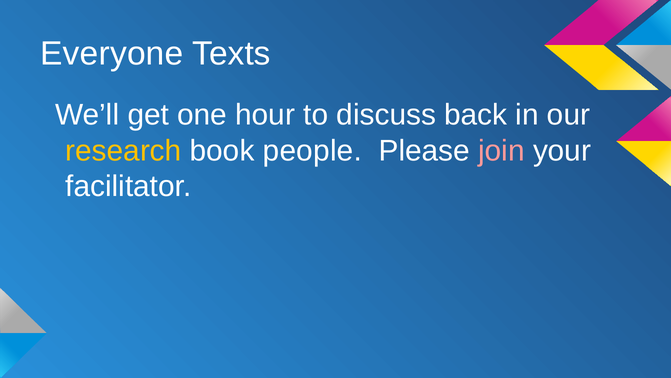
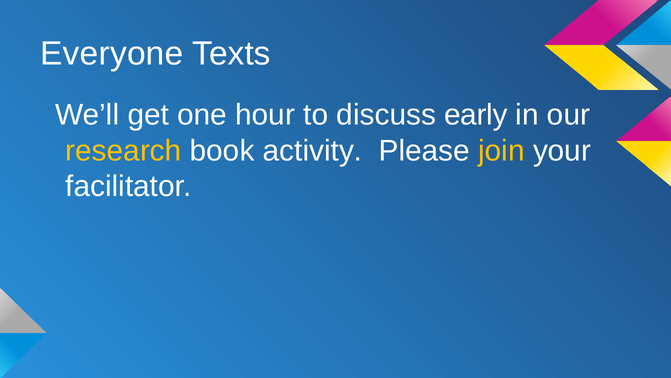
back: back -> early
people: people -> activity
join colour: pink -> yellow
